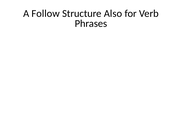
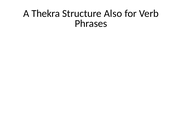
Follow: Follow -> Thekra
